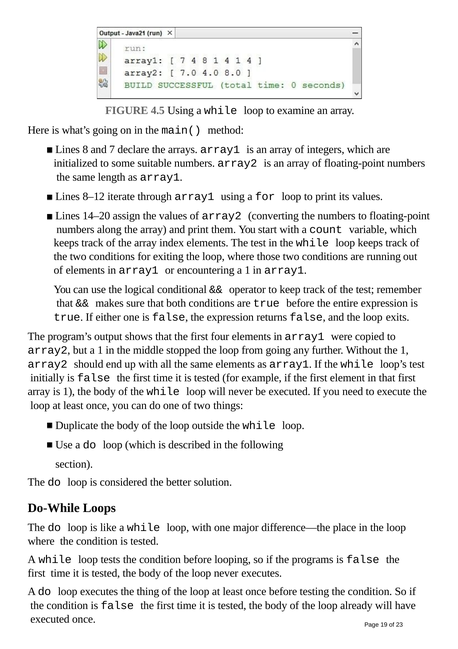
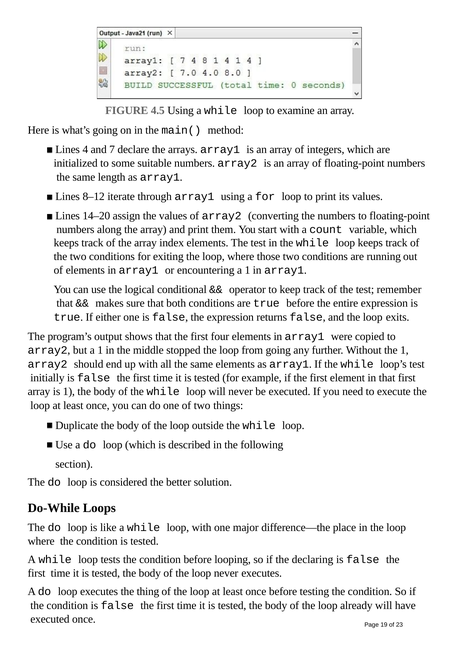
8: 8 -> 4
programs: programs -> declaring
